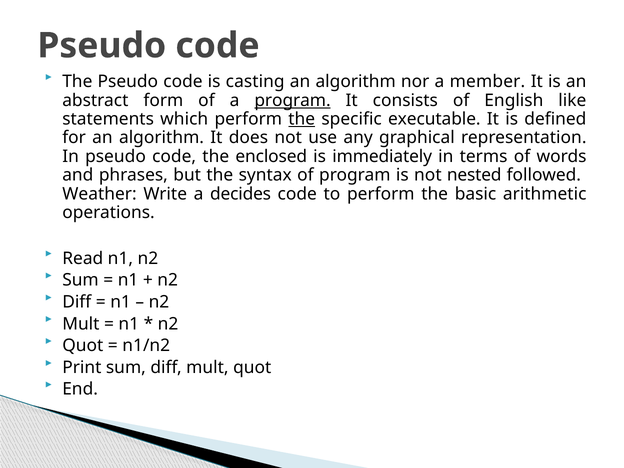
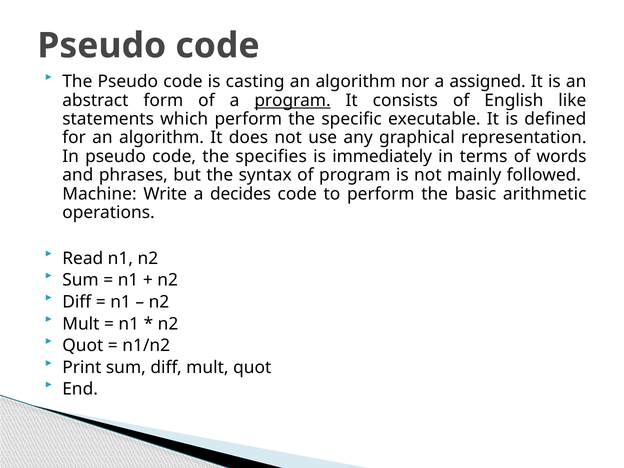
member: member -> assigned
the at (302, 119) underline: present -> none
enclosed: enclosed -> specifies
nested: nested -> mainly
Weather: Weather -> Machine
